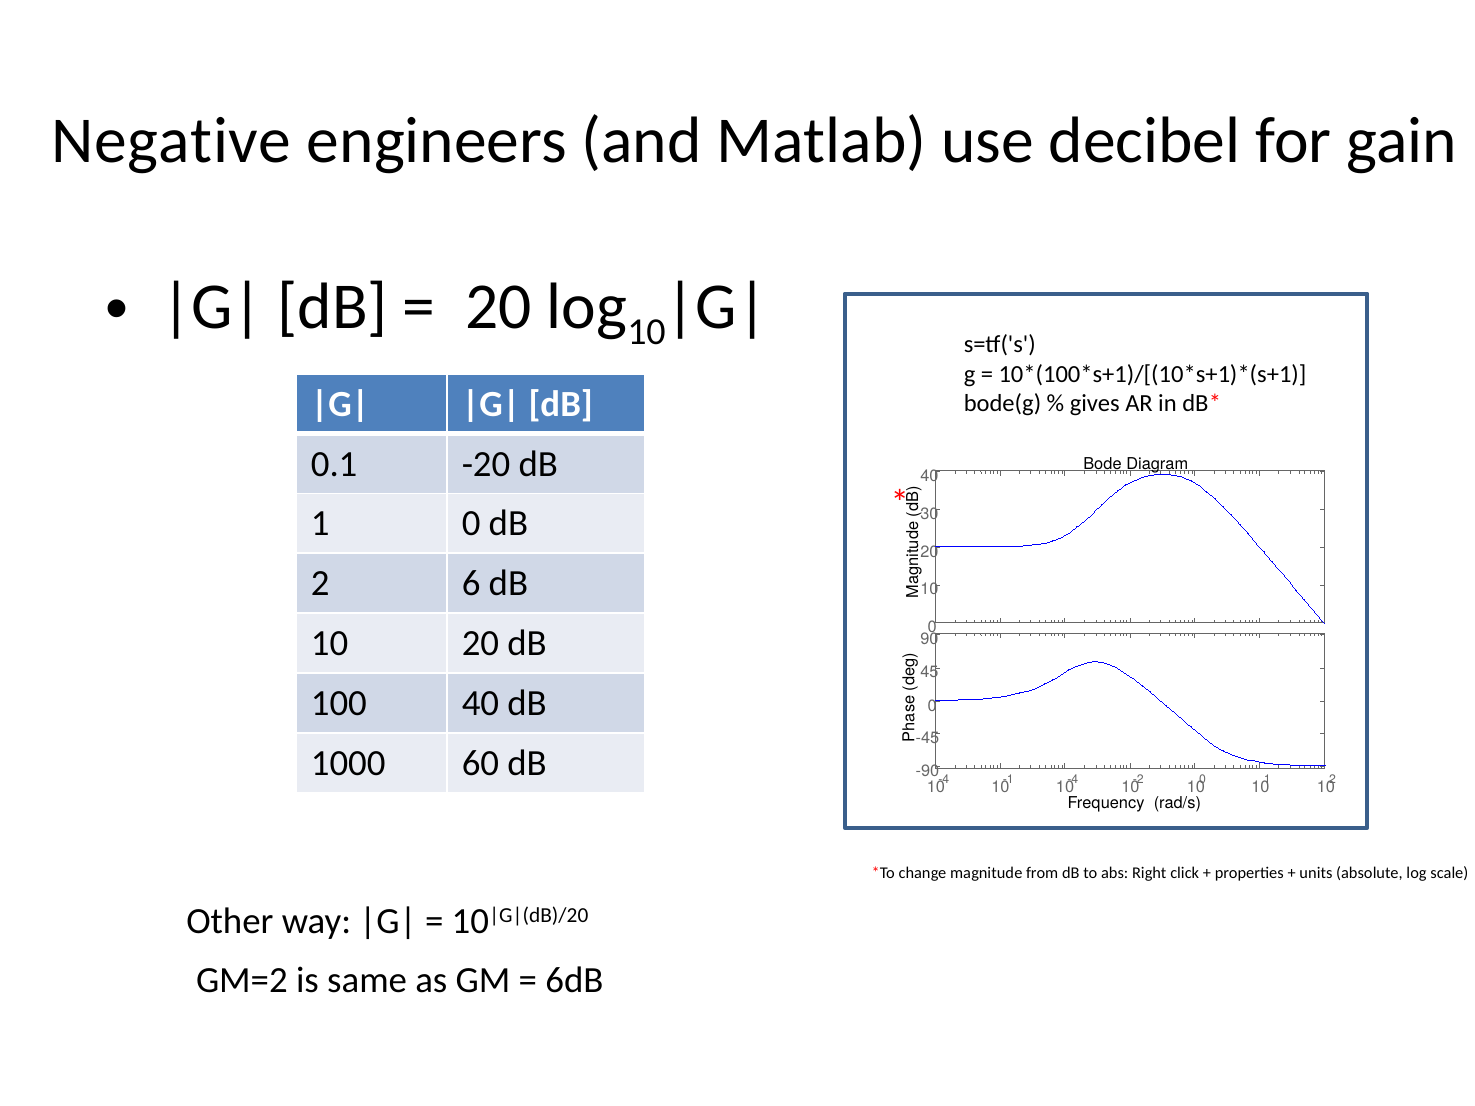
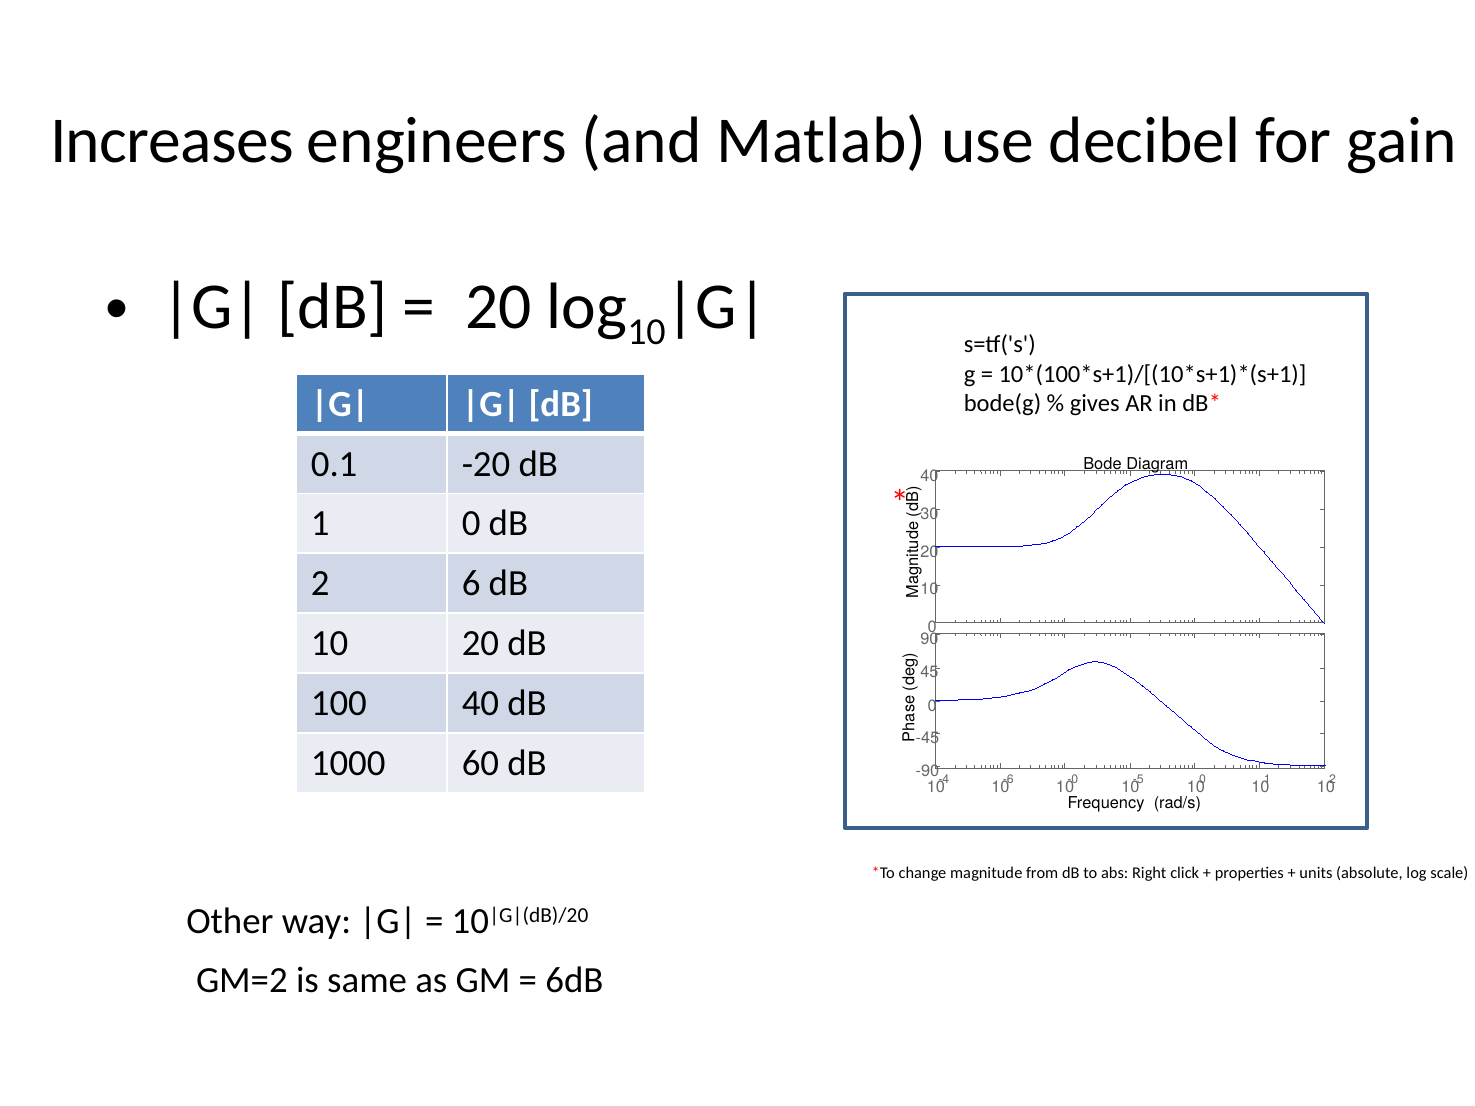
Negative: Negative -> Increases
-1: -1 -> -6
-4 at (1073, 780): -4 -> -0
-2: -2 -> -5
